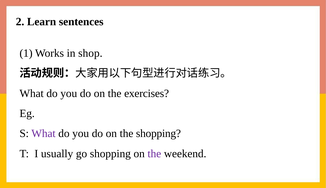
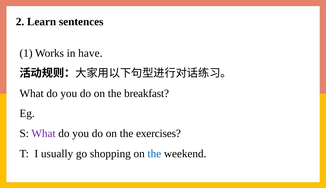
shop: shop -> have
exercises: exercises -> breakfast
the shopping: shopping -> exercises
the at (154, 153) colour: purple -> blue
